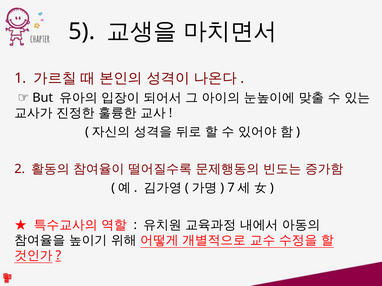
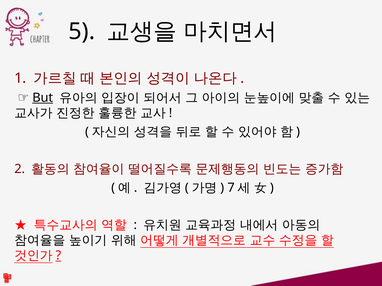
But underline: none -> present
